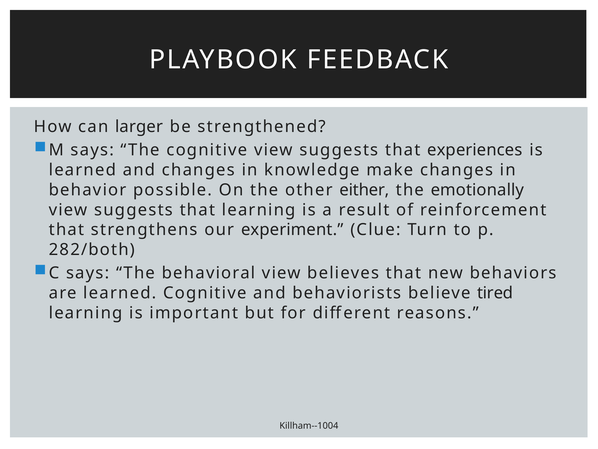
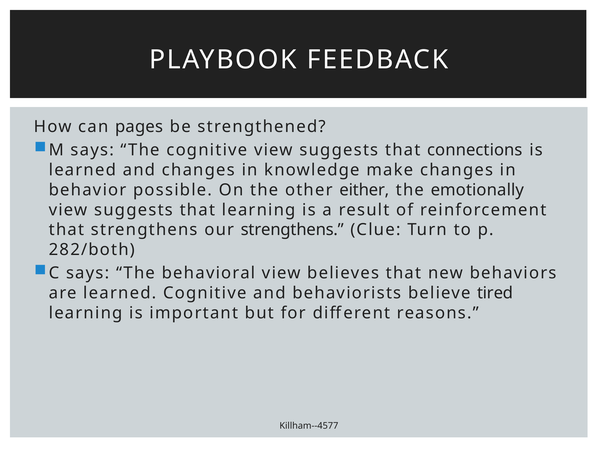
larger: larger -> pages
experiences: experiences -> connections
our experiment: experiment -> strengthens
Killham--1004: Killham--1004 -> Killham--4577
